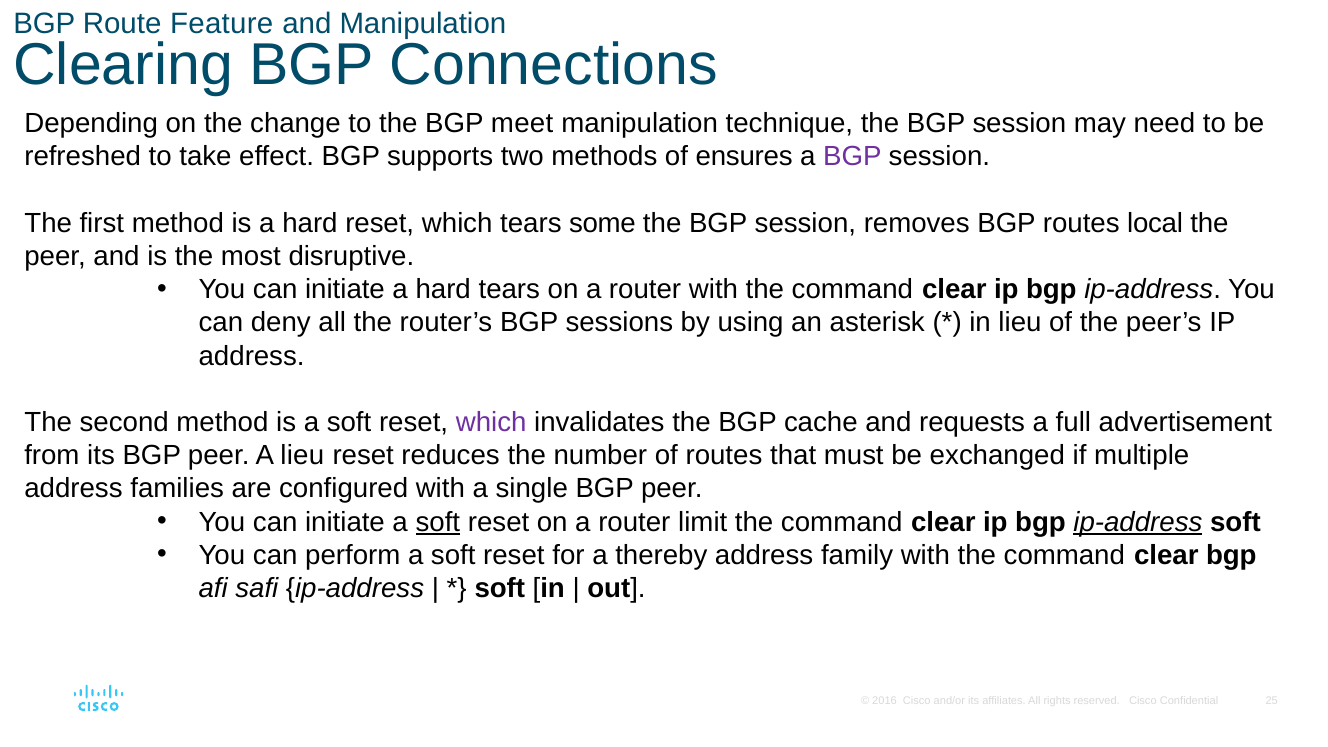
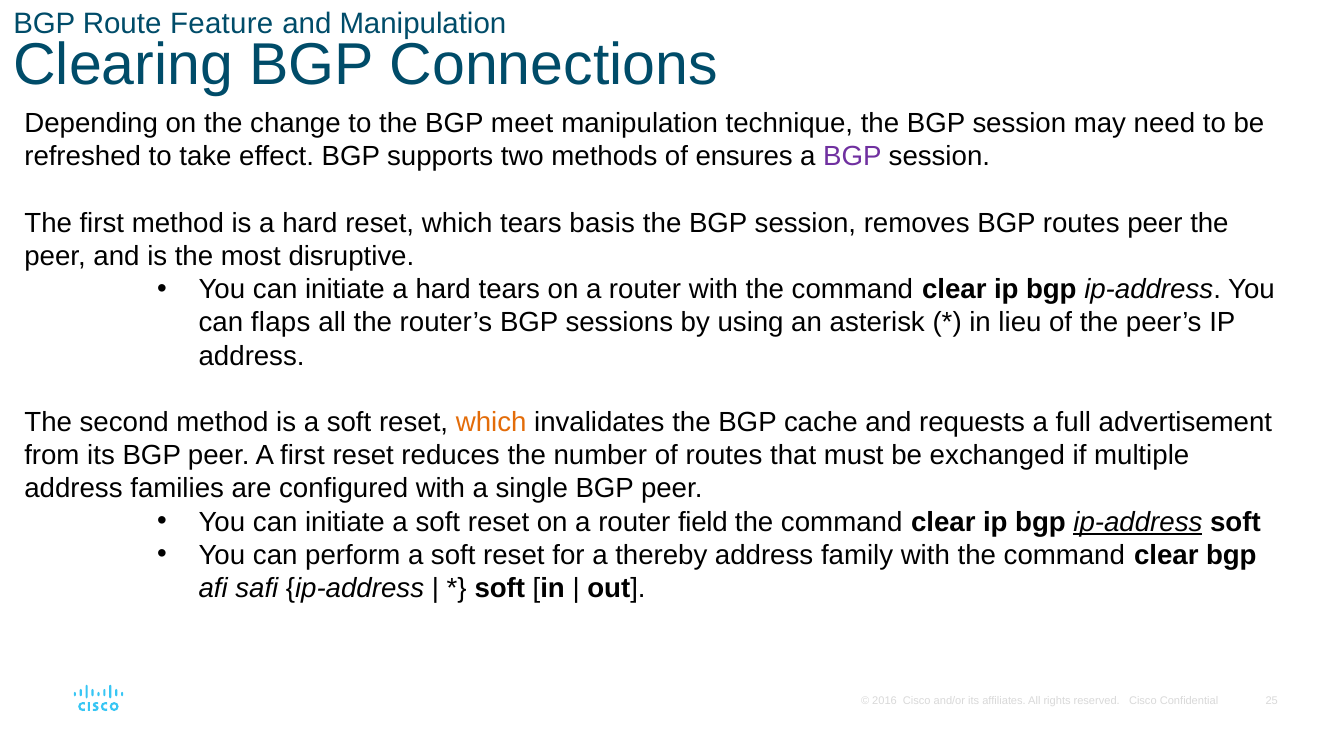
some: some -> basis
routes local: local -> peer
deny: deny -> flaps
which at (491, 422) colour: purple -> orange
A lieu: lieu -> first
soft at (438, 522) underline: present -> none
limit: limit -> field
